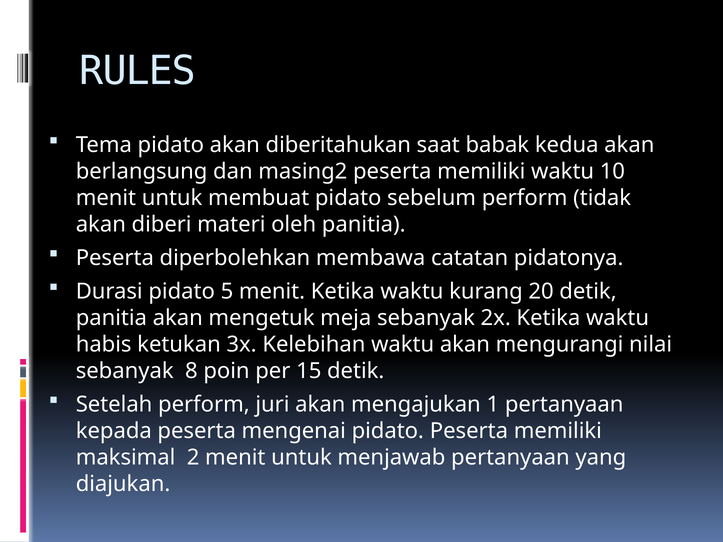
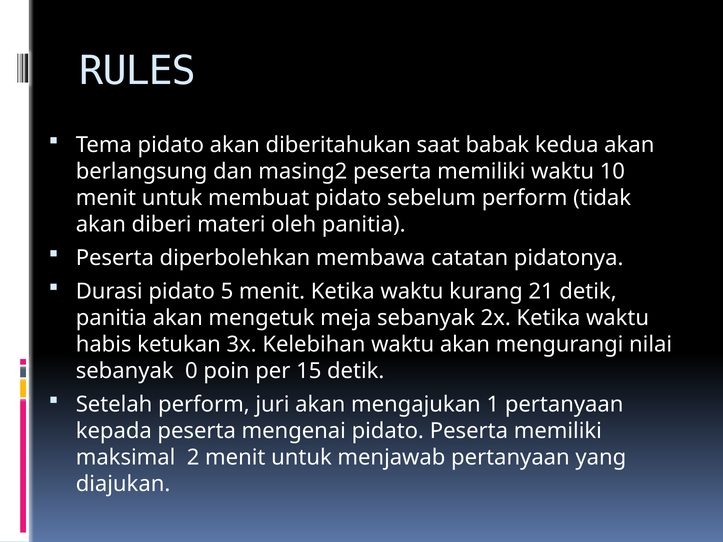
20: 20 -> 21
8: 8 -> 0
